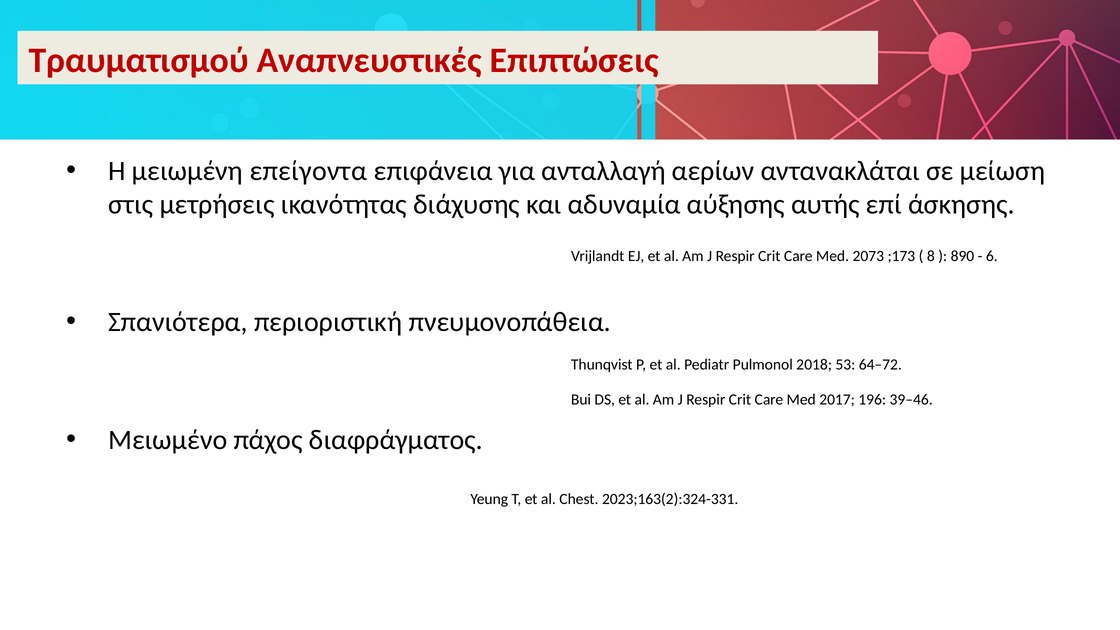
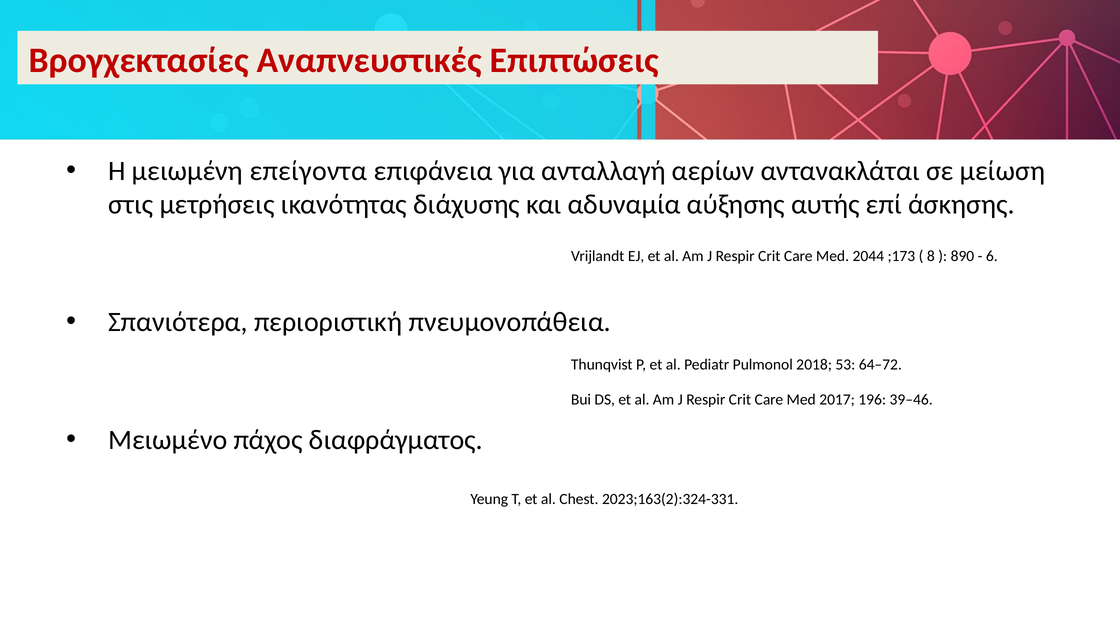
Τραυματισμού: Τραυματισμού -> Βρογχεκτασίες
2073: 2073 -> 2044
